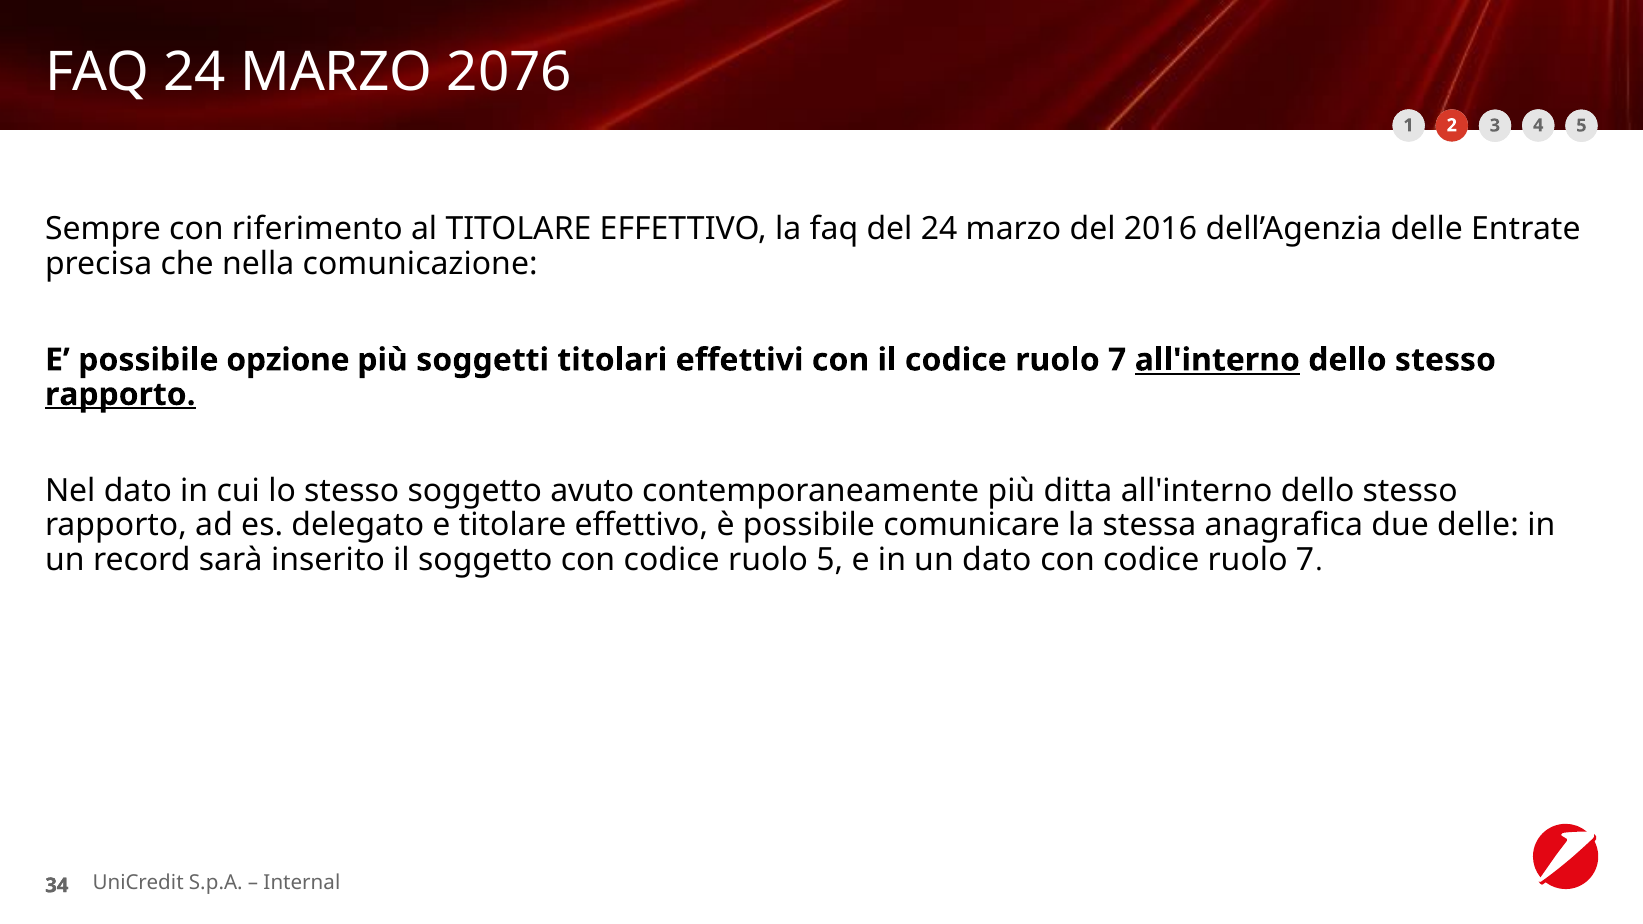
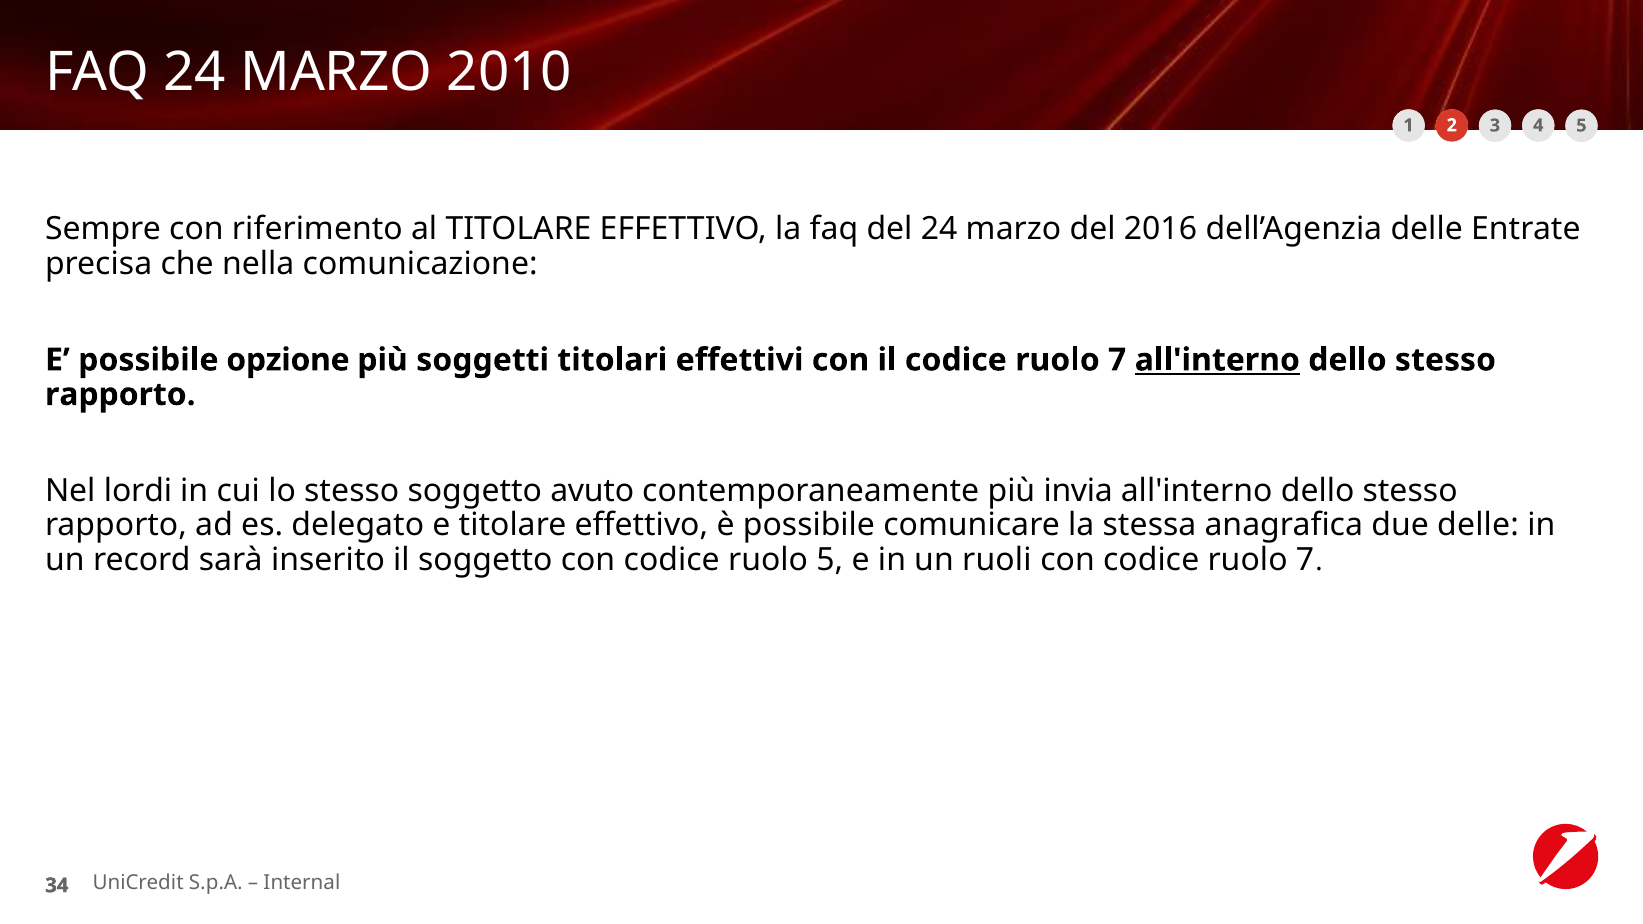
2076: 2076 -> 2010
rapporto at (120, 395) underline: present -> none
Nel dato: dato -> lordi
ditta: ditta -> invia
un dato: dato -> ruoli
